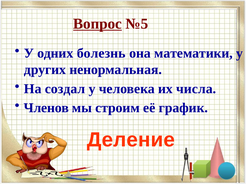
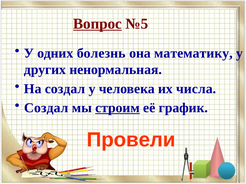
математики: математики -> математику
Членов at (46, 108): Членов -> Создал
строим underline: none -> present
Деление: Деление -> Провели
